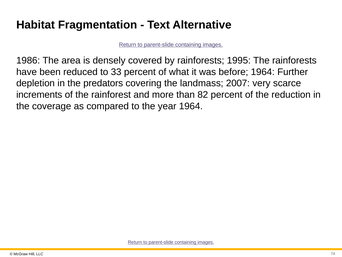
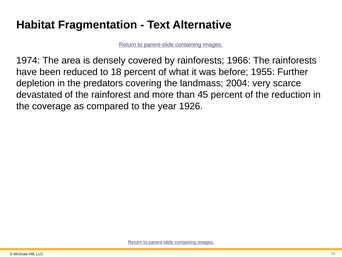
1986: 1986 -> 1974
1995: 1995 -> 1966
33: 33 -> 18
before 1964: 1964 -> 1955
2007: 2007 -> 2004
increments: increments -> devastated
82: 82 -> 45
year 1964: 1964 -> 1926
